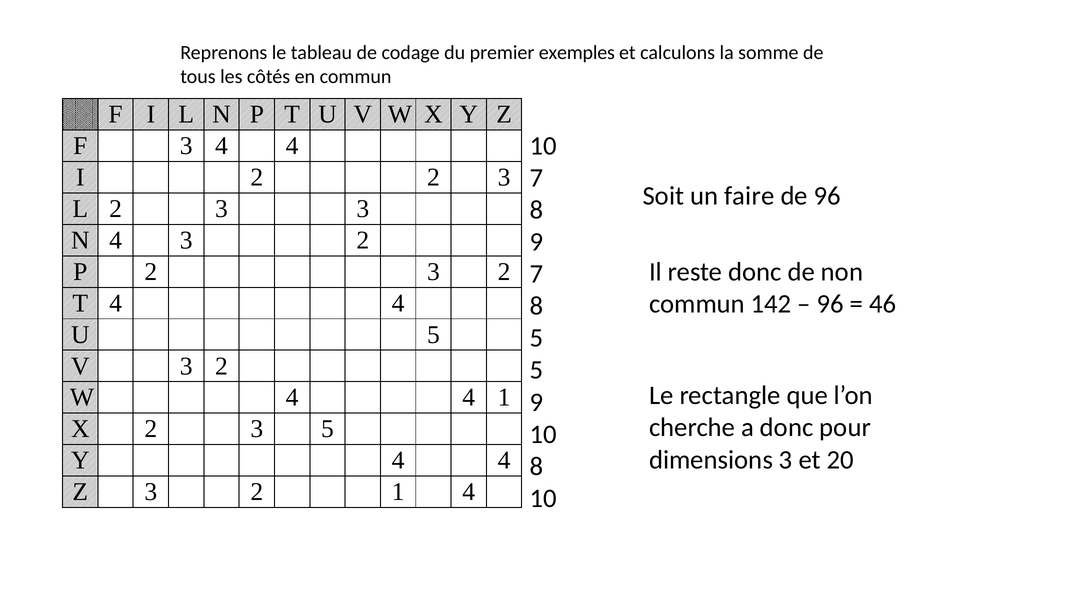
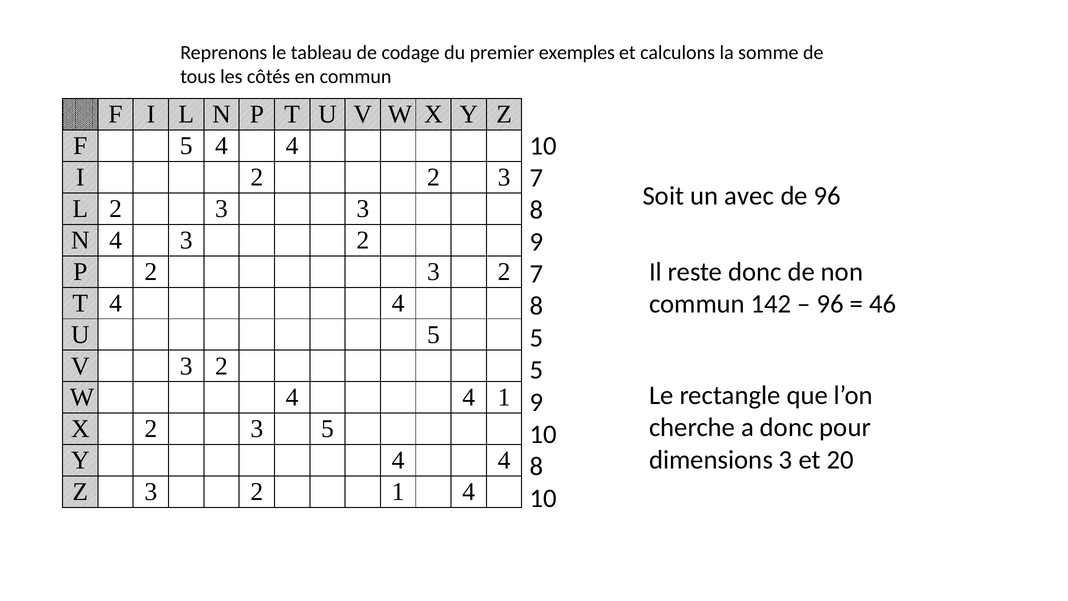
F 3: 3 -> 5
faire: faire -> avec
